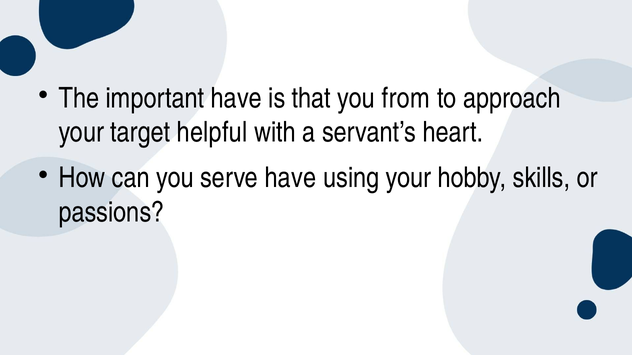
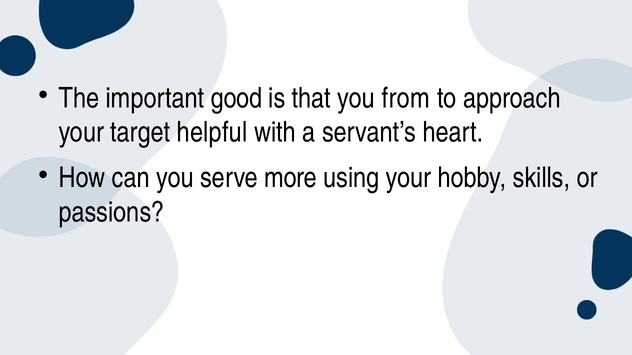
important have: have -> good
serve have: have -> more
